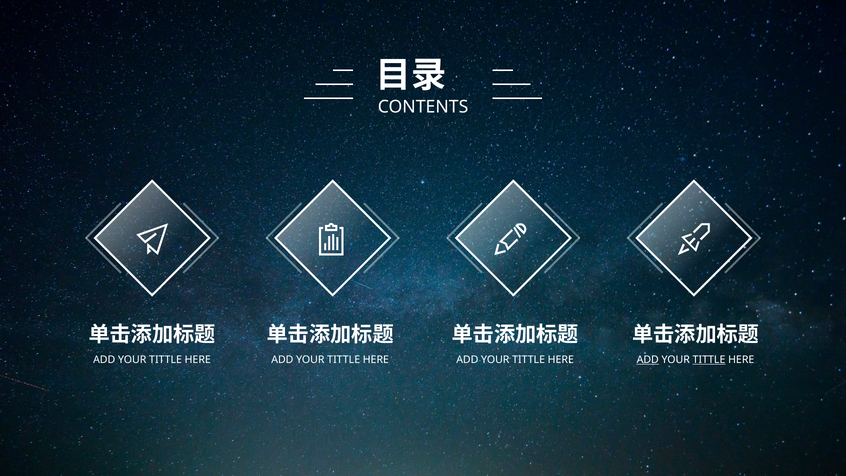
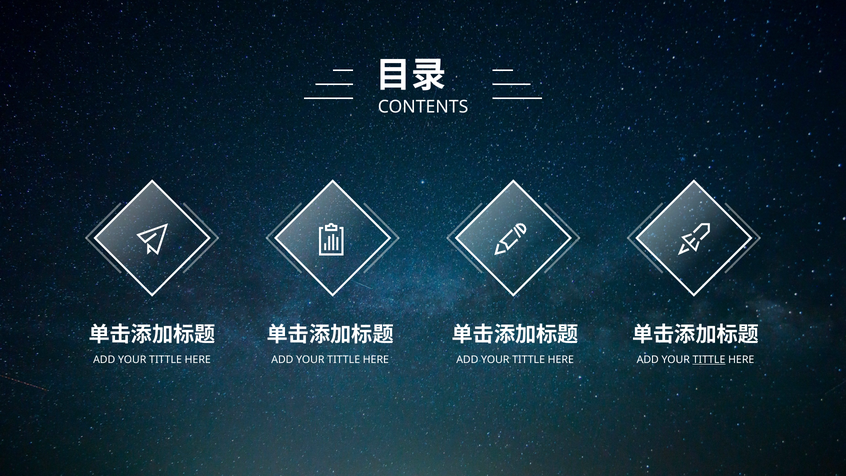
ADD at (648, 360) underline: present -> none
